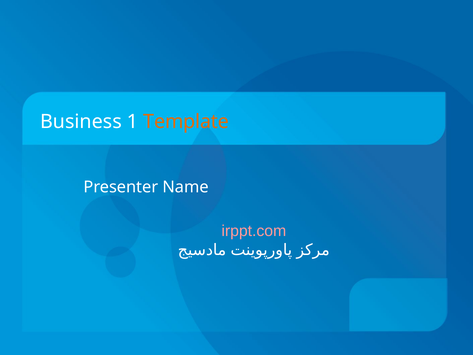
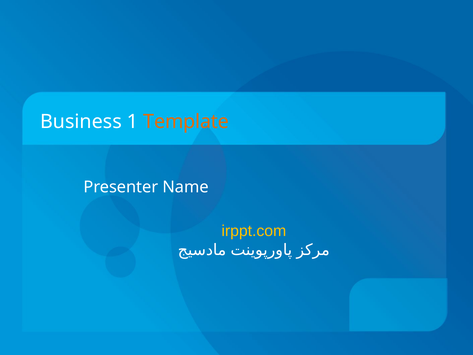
irppt.com colour: pink -> yellow
